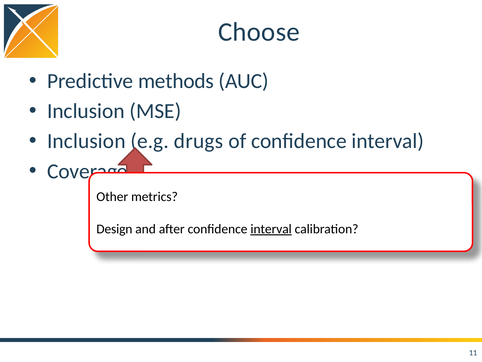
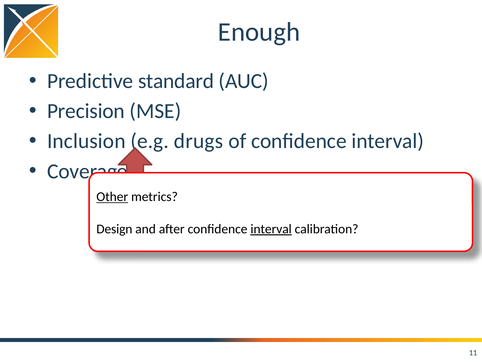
Choose: Choose -> Enough
methods: methods -> standard
Inclusion at (86, 111): Inclusion -> Precision
Other underline: none -> present
